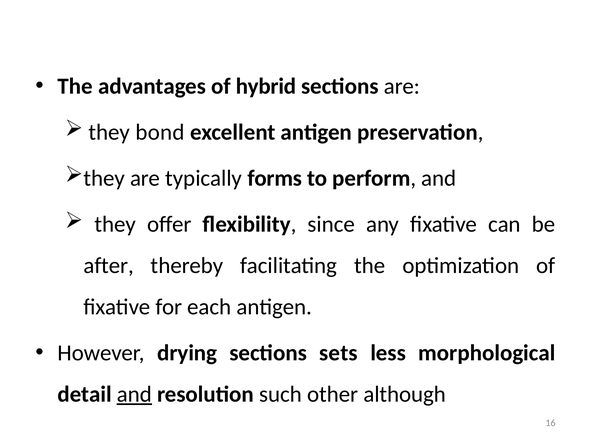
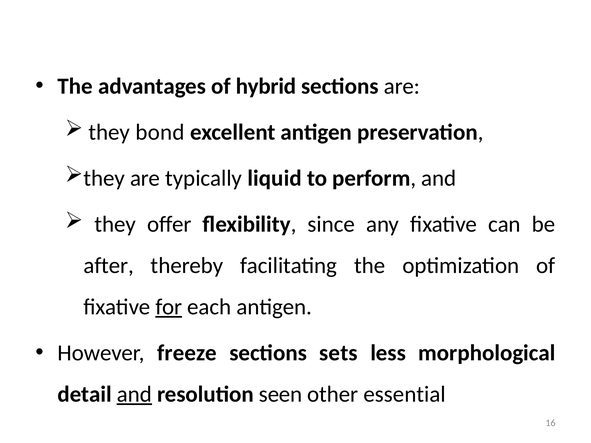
forms: forms -> liquid
for underline: none -> present
drying: drying -> freeze
such: such -> seen
although: although -> essential
